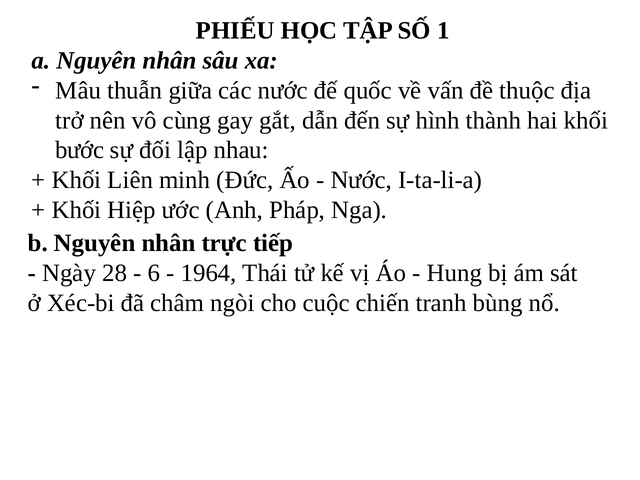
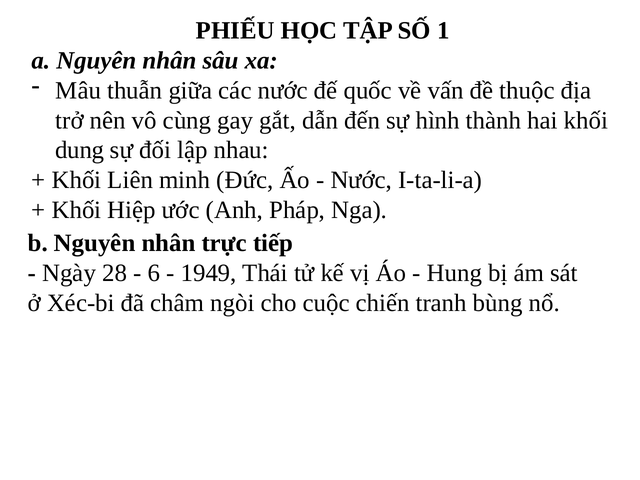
bước: bước -> dung
1964: 1964 -> 1949
